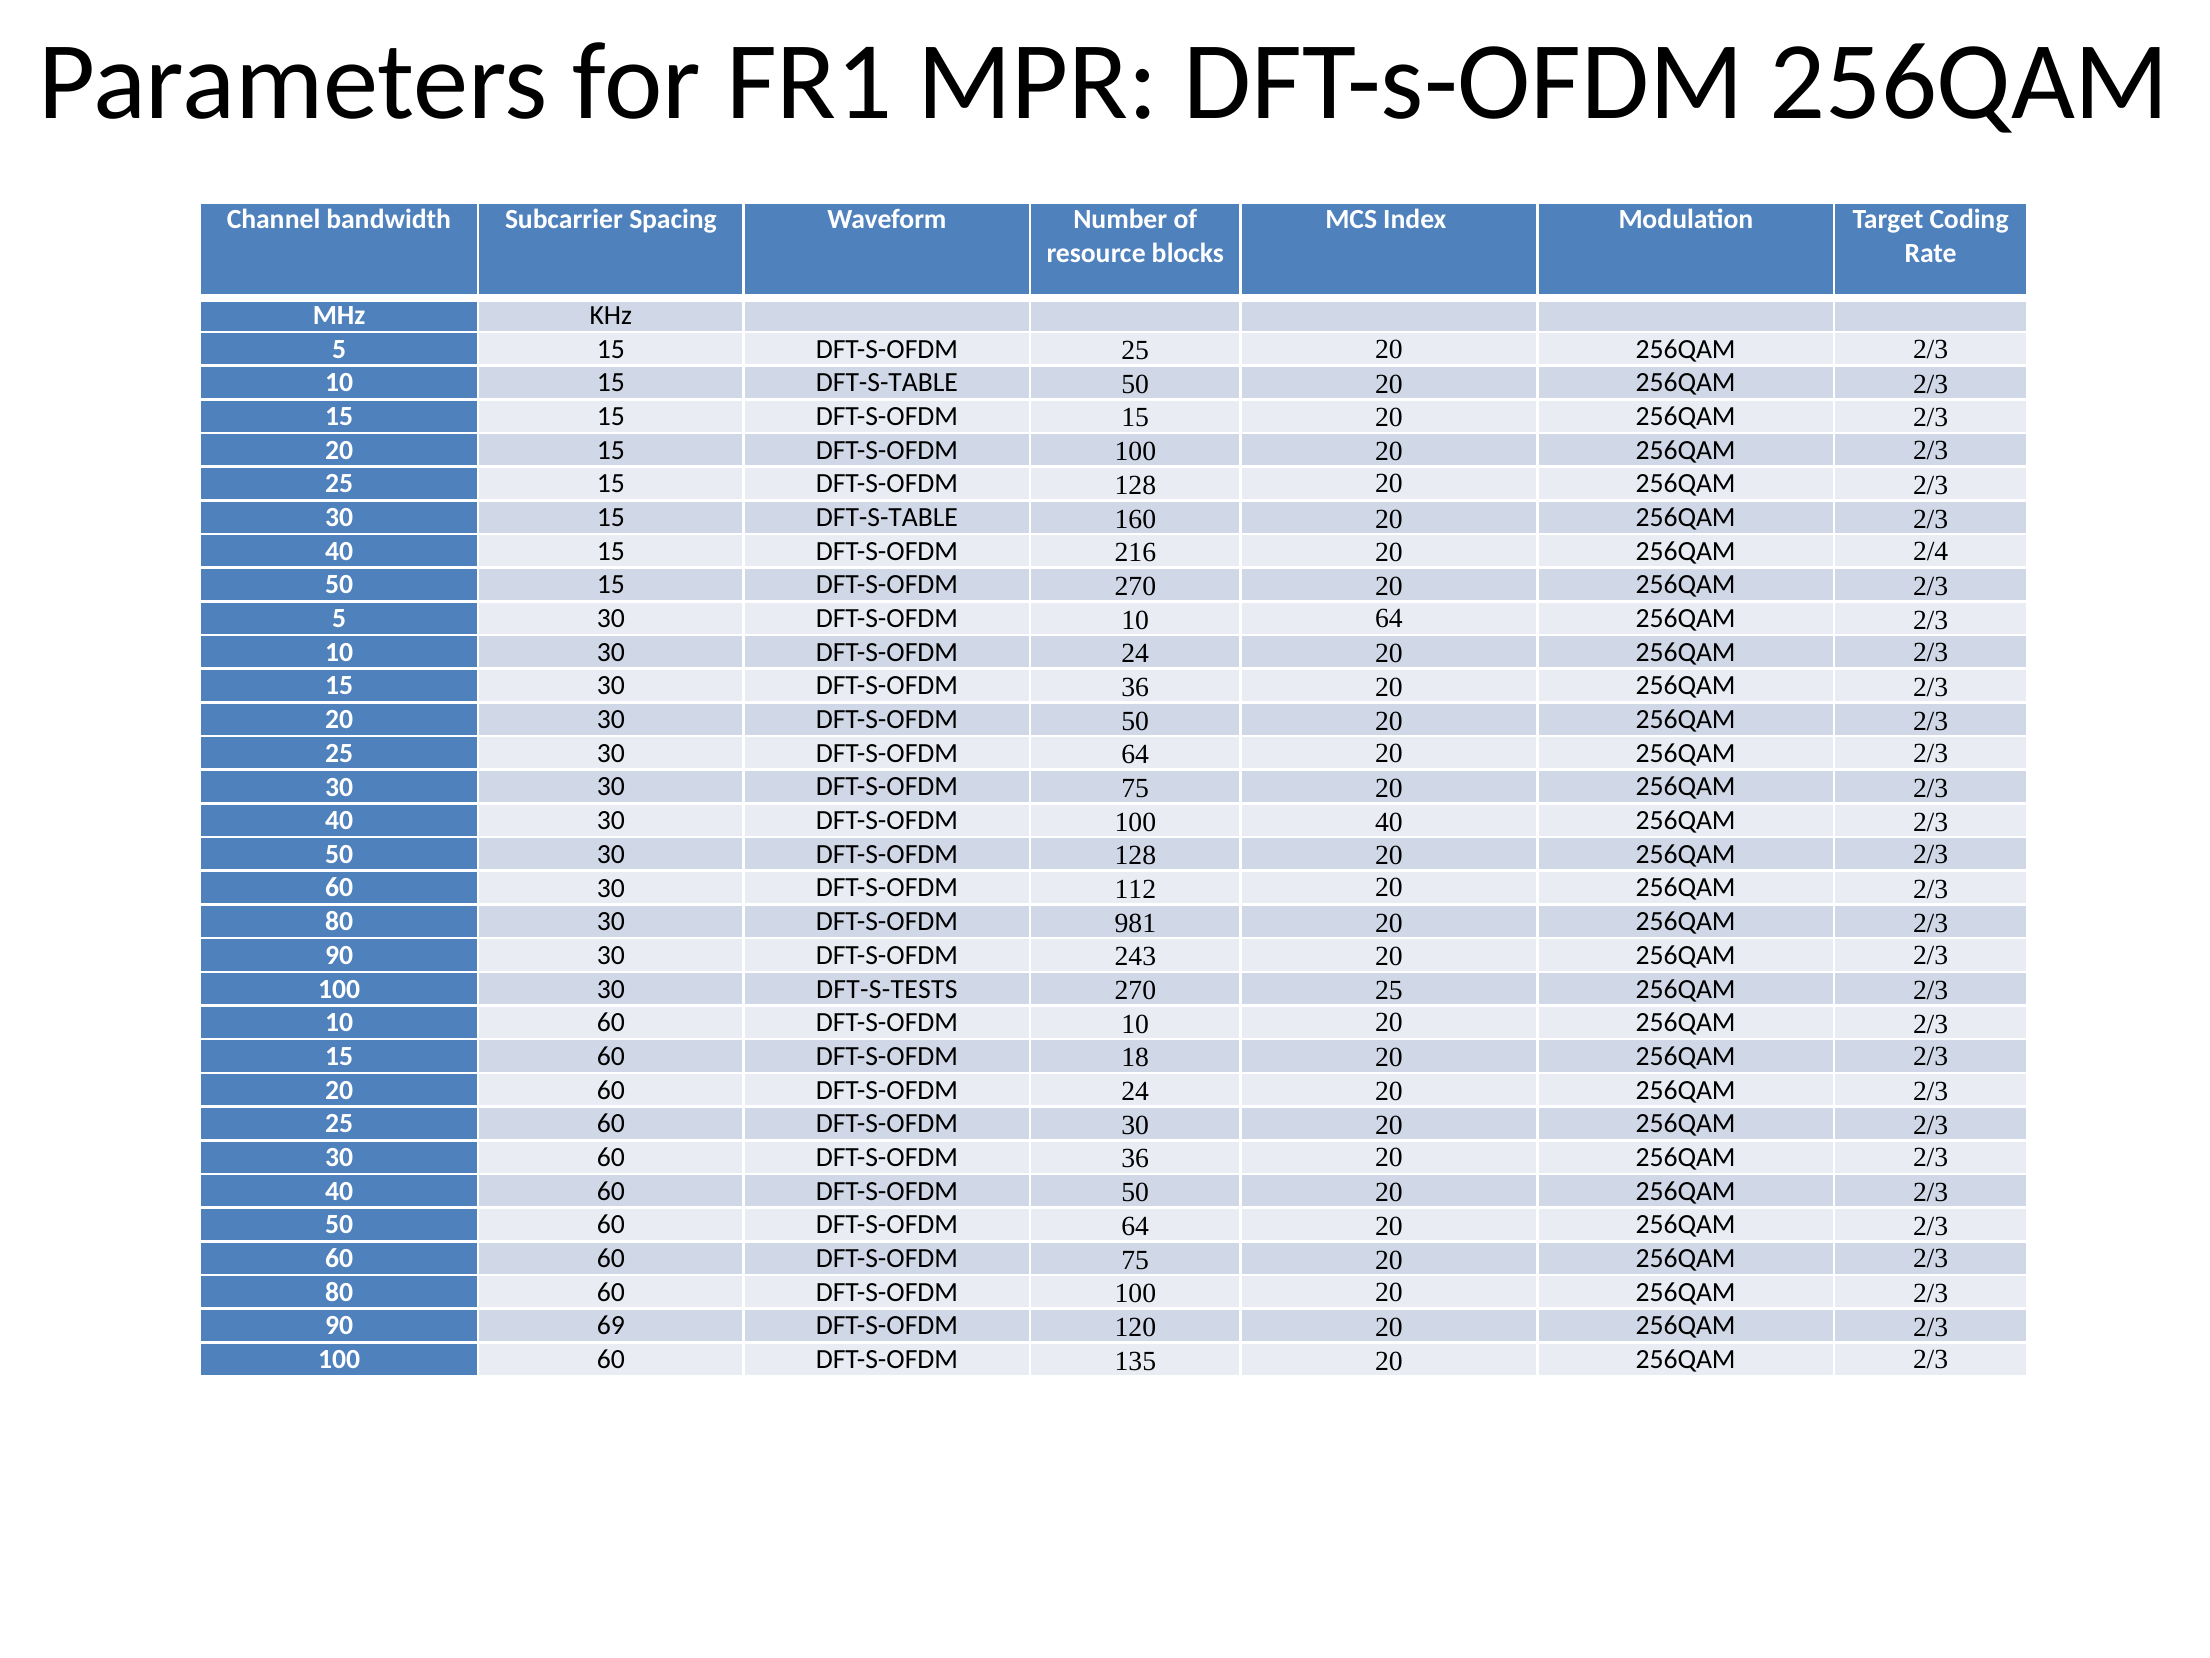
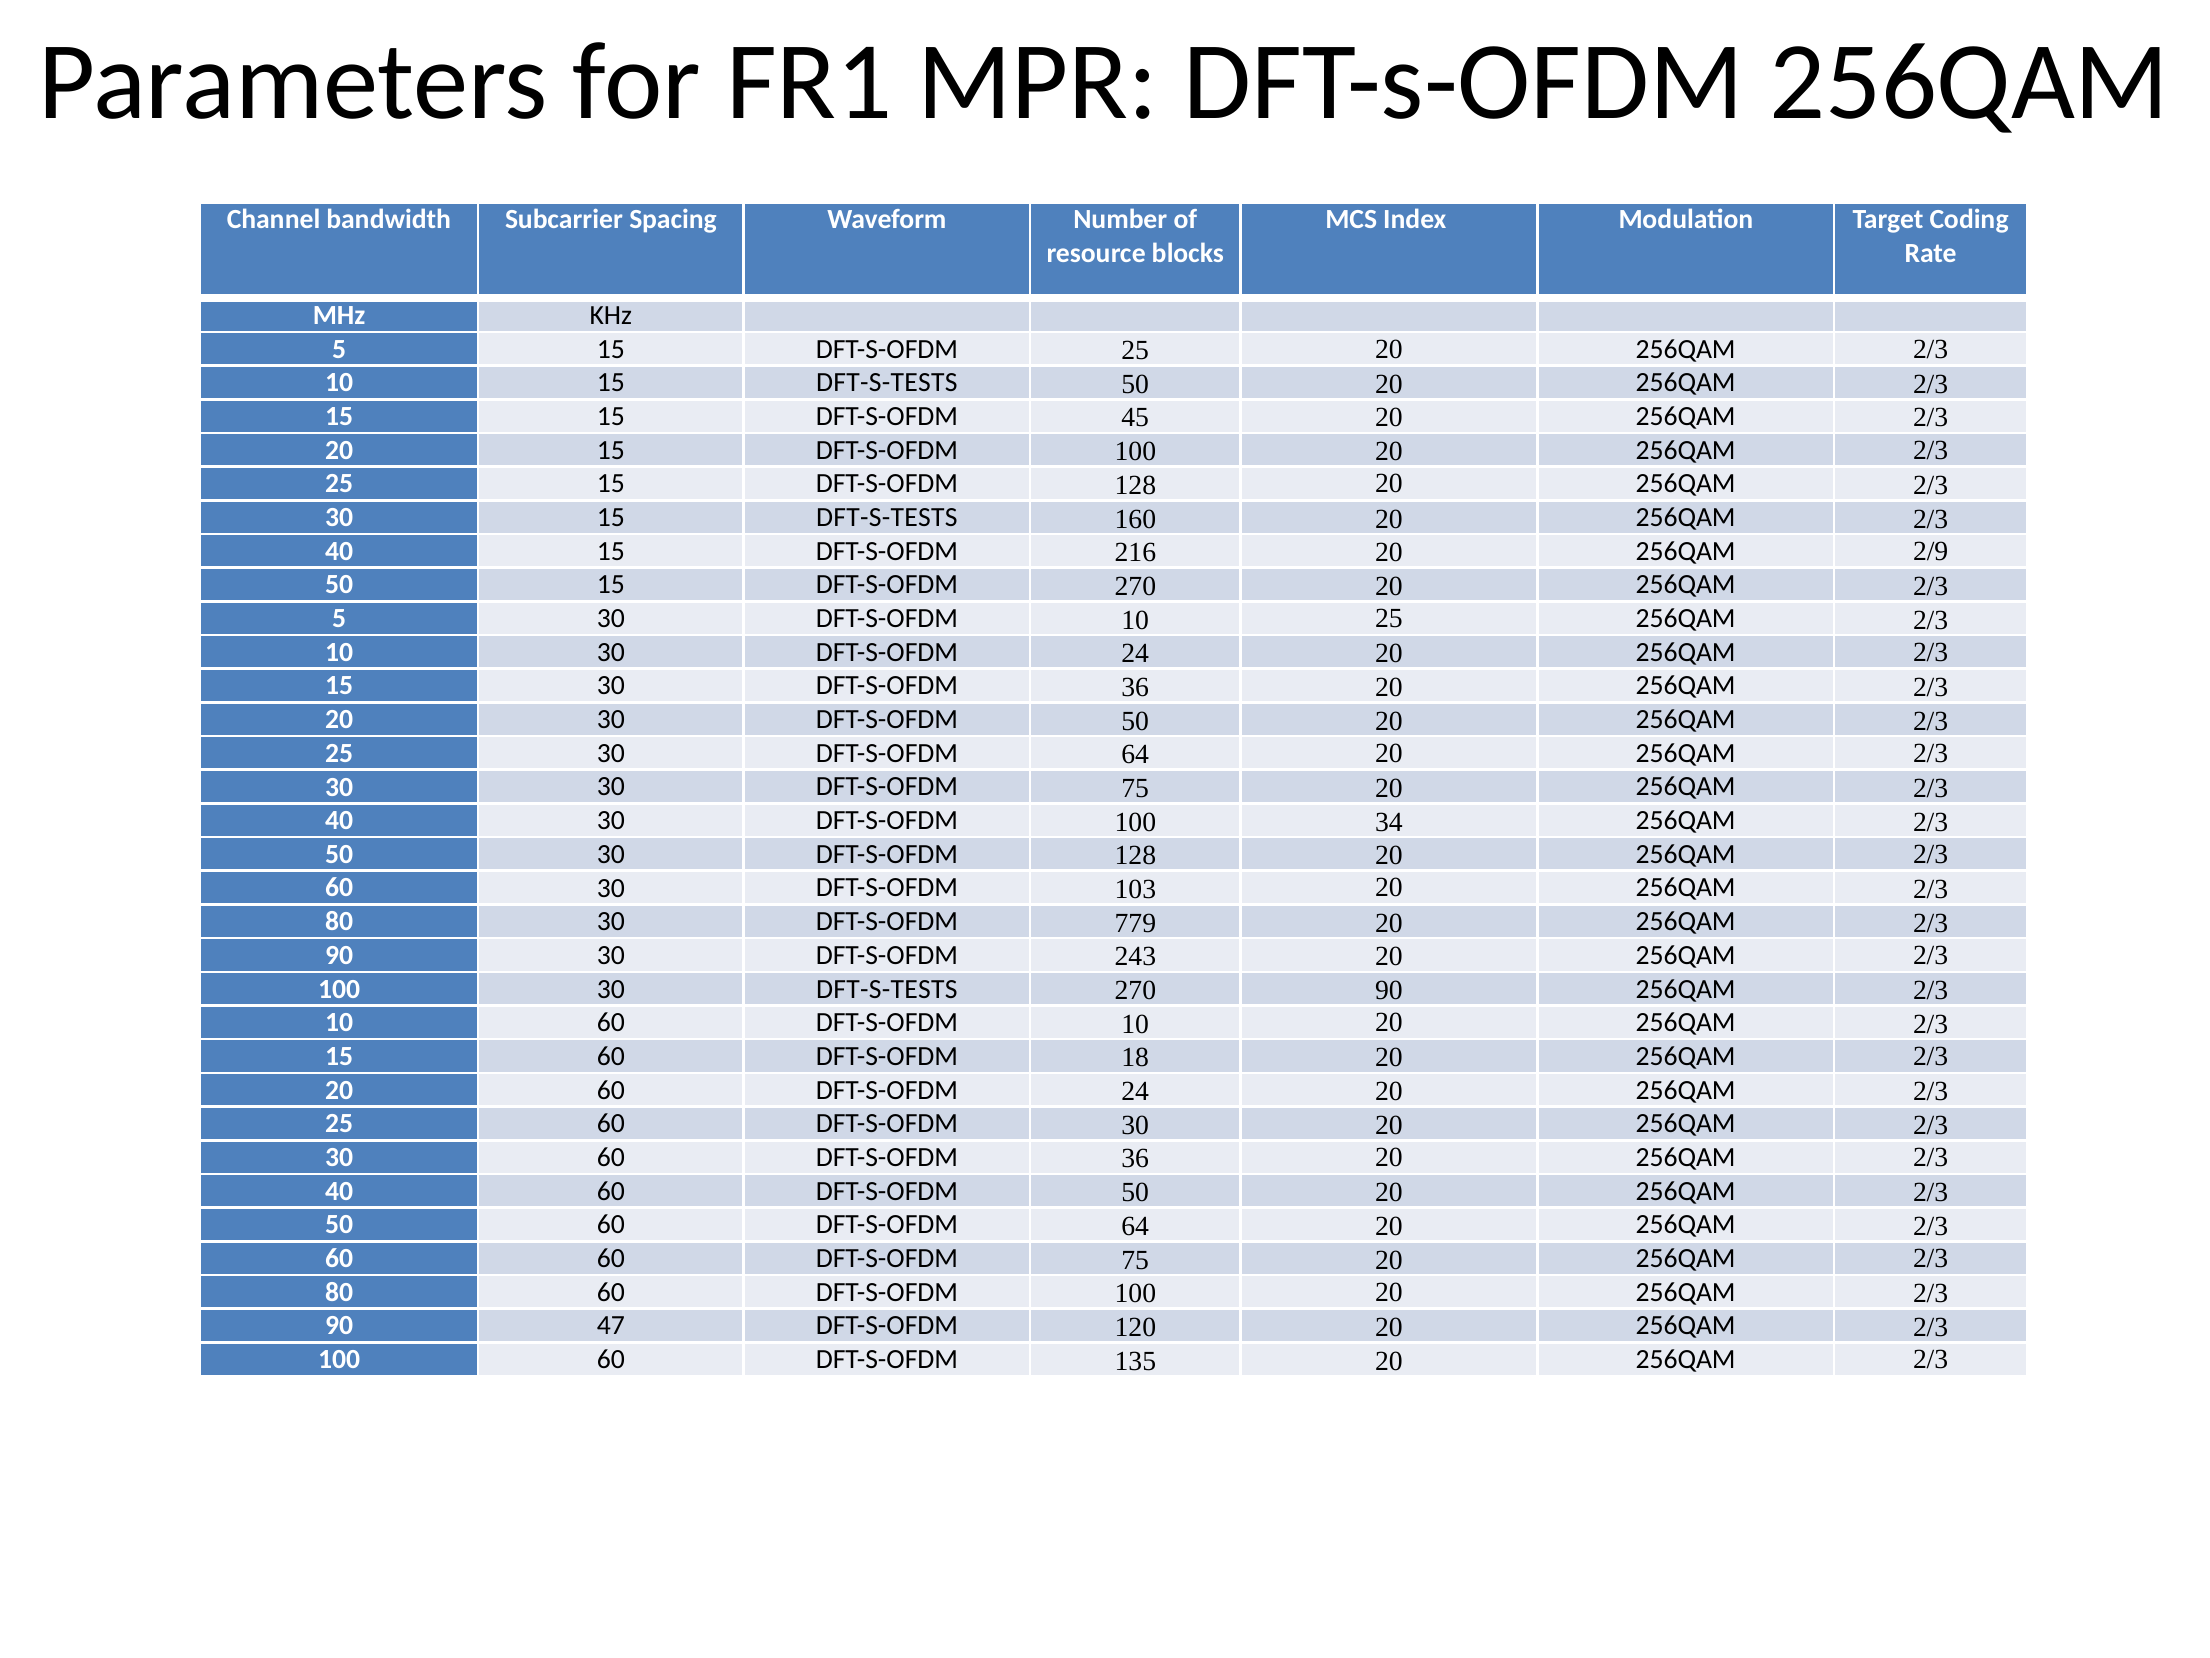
10 15 DFT-S-TABLE: DFT-S-TABLE -> DFT-S-TESTS
DFT-S-OFDM 15: 15 -> 45
30 15 DFT-S-TABLE: DFT-S-TABLE -> DFT-S-TESTS
2/4: 2/4 -> 2/9
10 64: 64 -> 25
100 40: 40 -> 34
112: 112 -> 103
981: 981 -> 779
270 25: 25 -> 90
69: 69 -> 47
